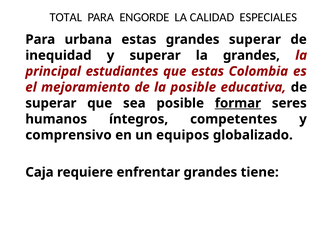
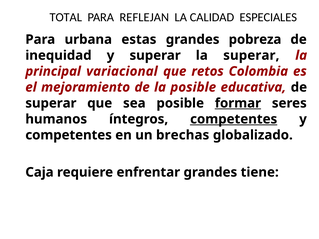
ENGORDE: ENGORDE -> REFLEJAN
grandes superar: superar -> pobreza
la grandes: grandes -> superar
estudiantes: estudiantes -> variacional
que estas: estas -> retos
competentes at (234, 119) underline: none -> present
comprensivo at (69, 135): comprensivo -> competentes
equipos: equipos -> brechas
